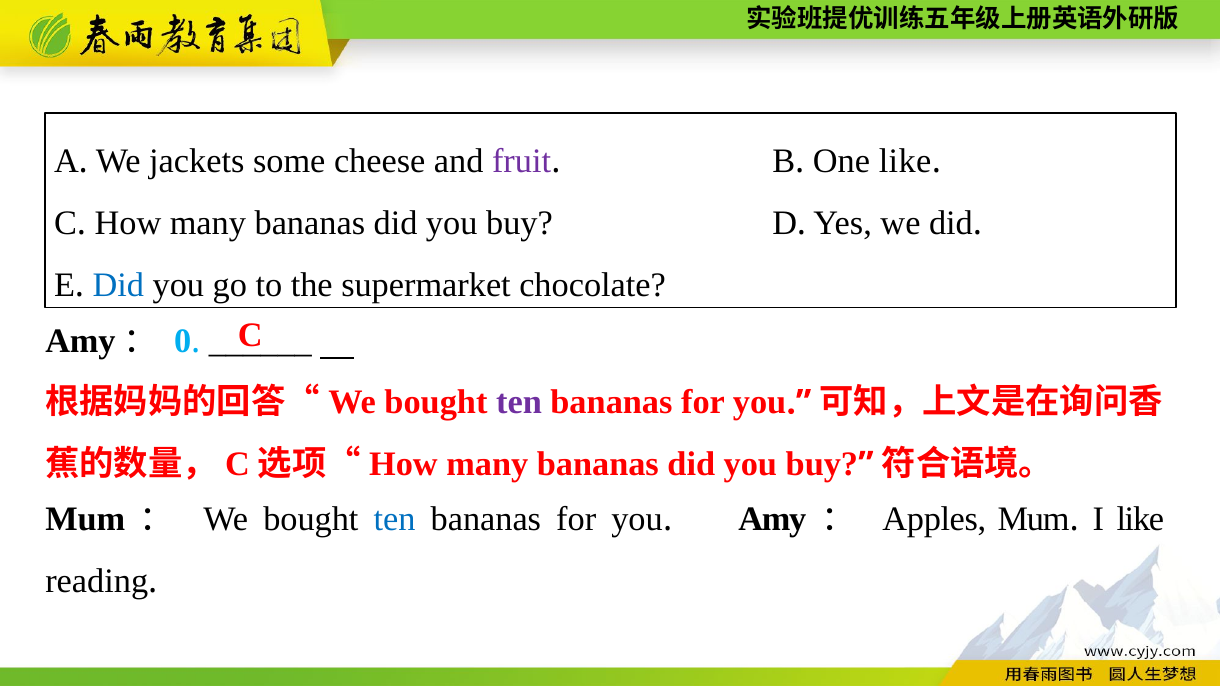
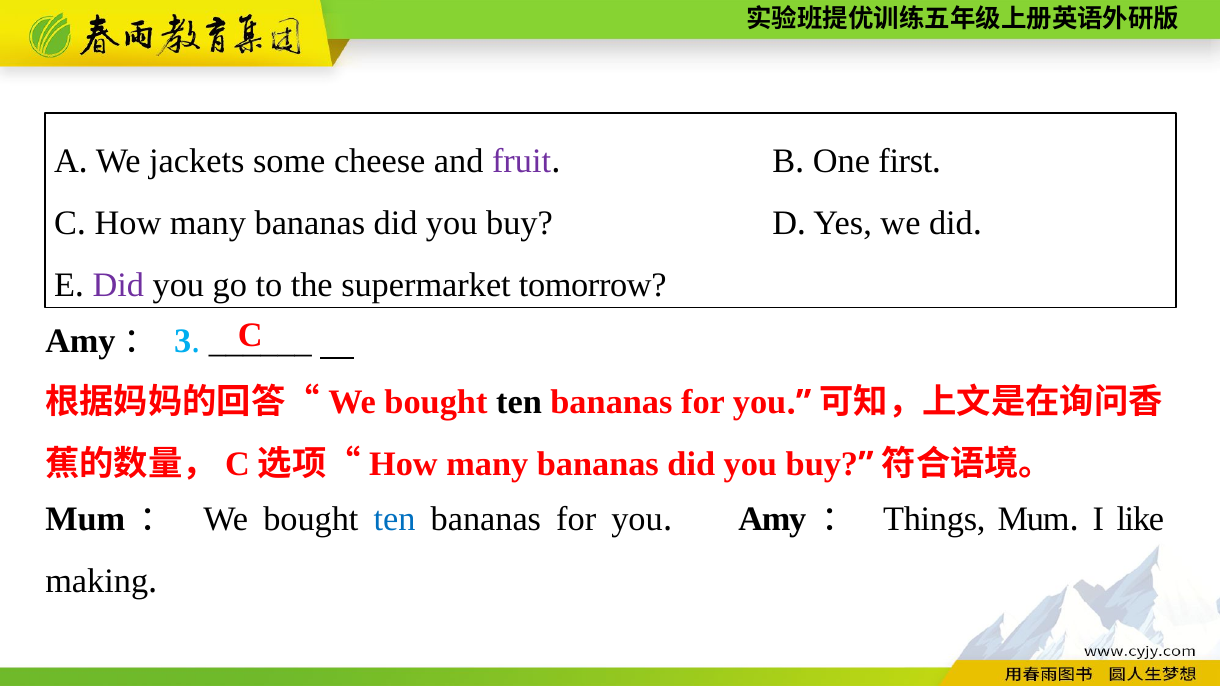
One like: like -> first
Did at (118, 285) colour: blue -> purple
chocolate: chocolate -> tomorrow
0: 0 -> 3
ten at (519, 402) colour: purple -> black
Apples: Apples -> Things
reading: reading -> making
